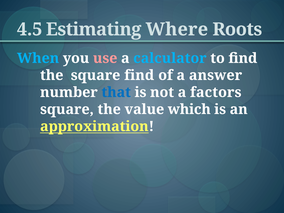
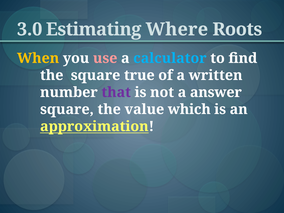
4.5: 4.5 -> 3.0
When colour: light blue -> yellow
square find: find -> true
answer: answer -> written
that colour: blue -> purple
factors: factors -> answer
